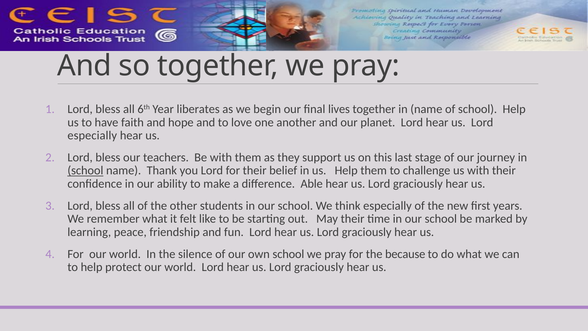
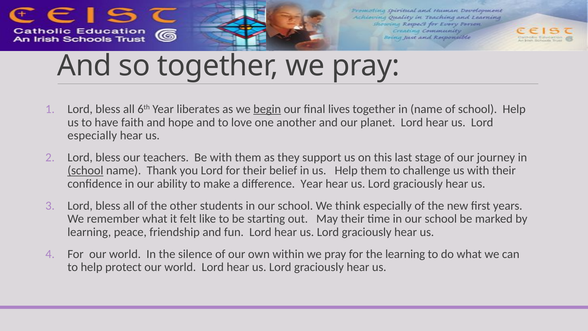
begin underline: none -> present
difference Able: Able -> Year
own school: school -> within
the because: because -> learning
